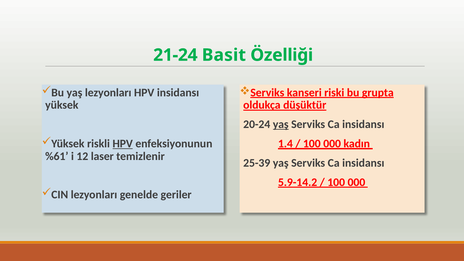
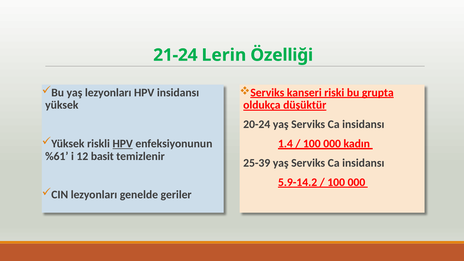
Basit: Basit -> Lerin
yaş at (281, 124) underline: present -> none
laser: laser -> basit
